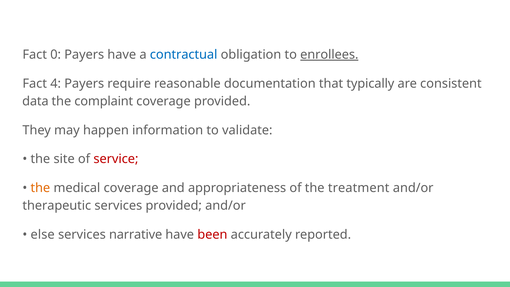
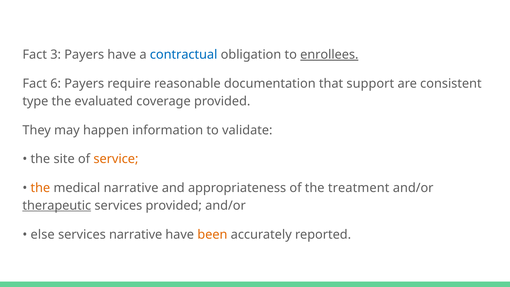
0: 0 -> 3
4: 4 -> 6
typically: typically -> support
data: data -> type
complaint: complaint -> evaluated
service colour: red -> orange
medical coverage: coverage -> narrative
therapeutic underline: none -> present
been colour: red -> orange
